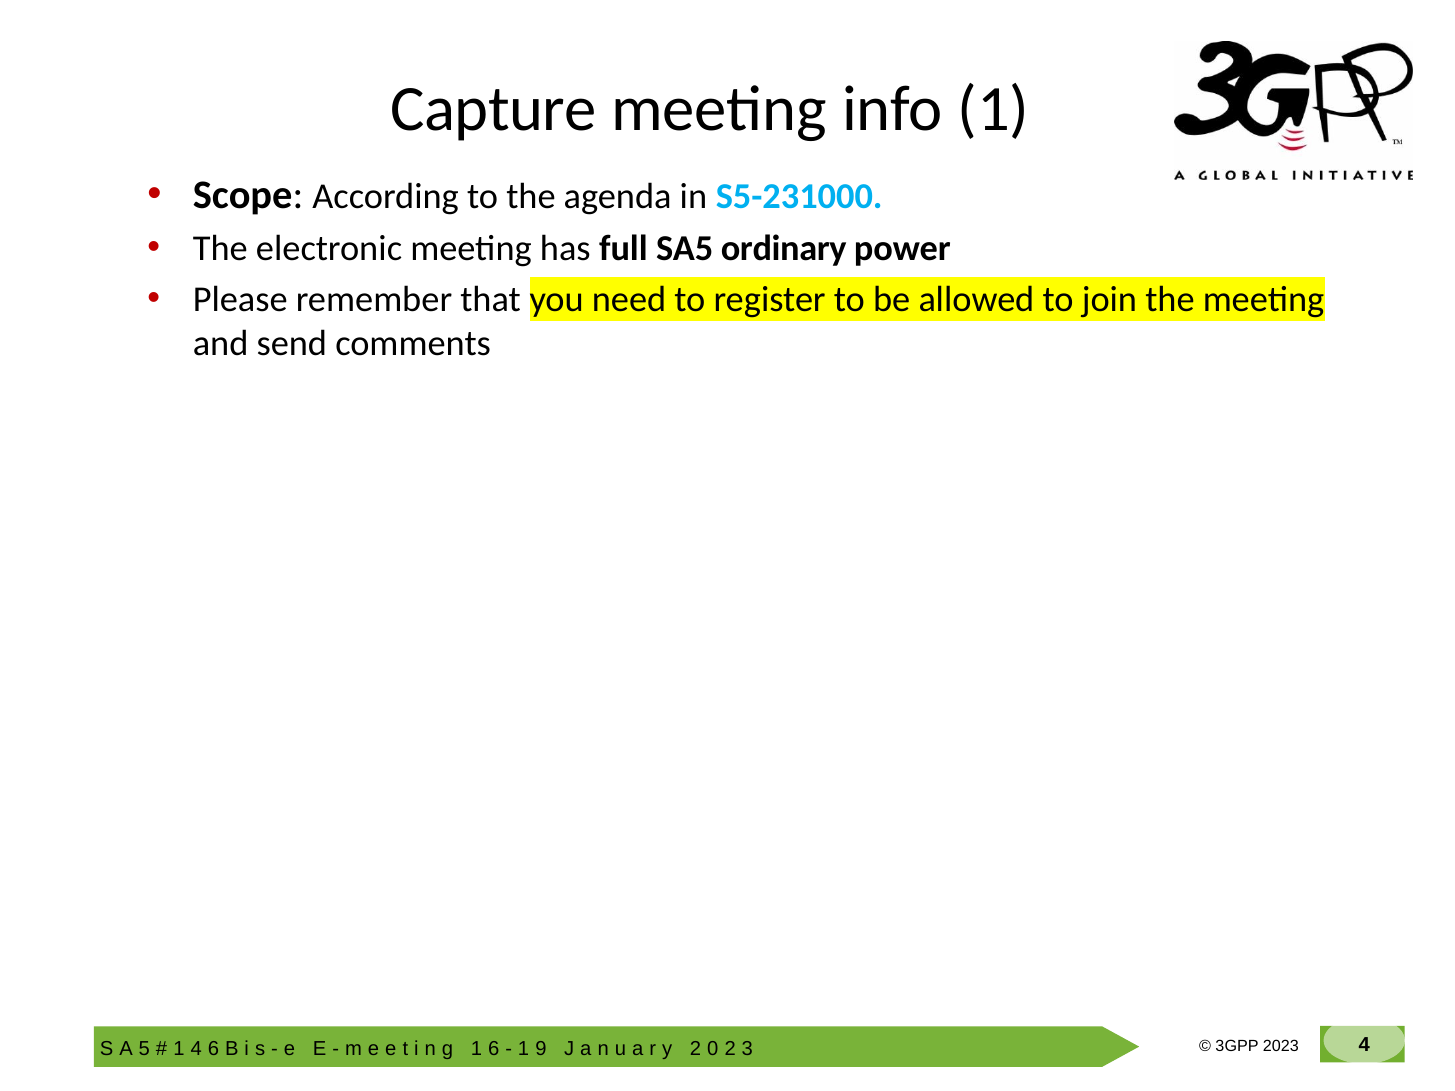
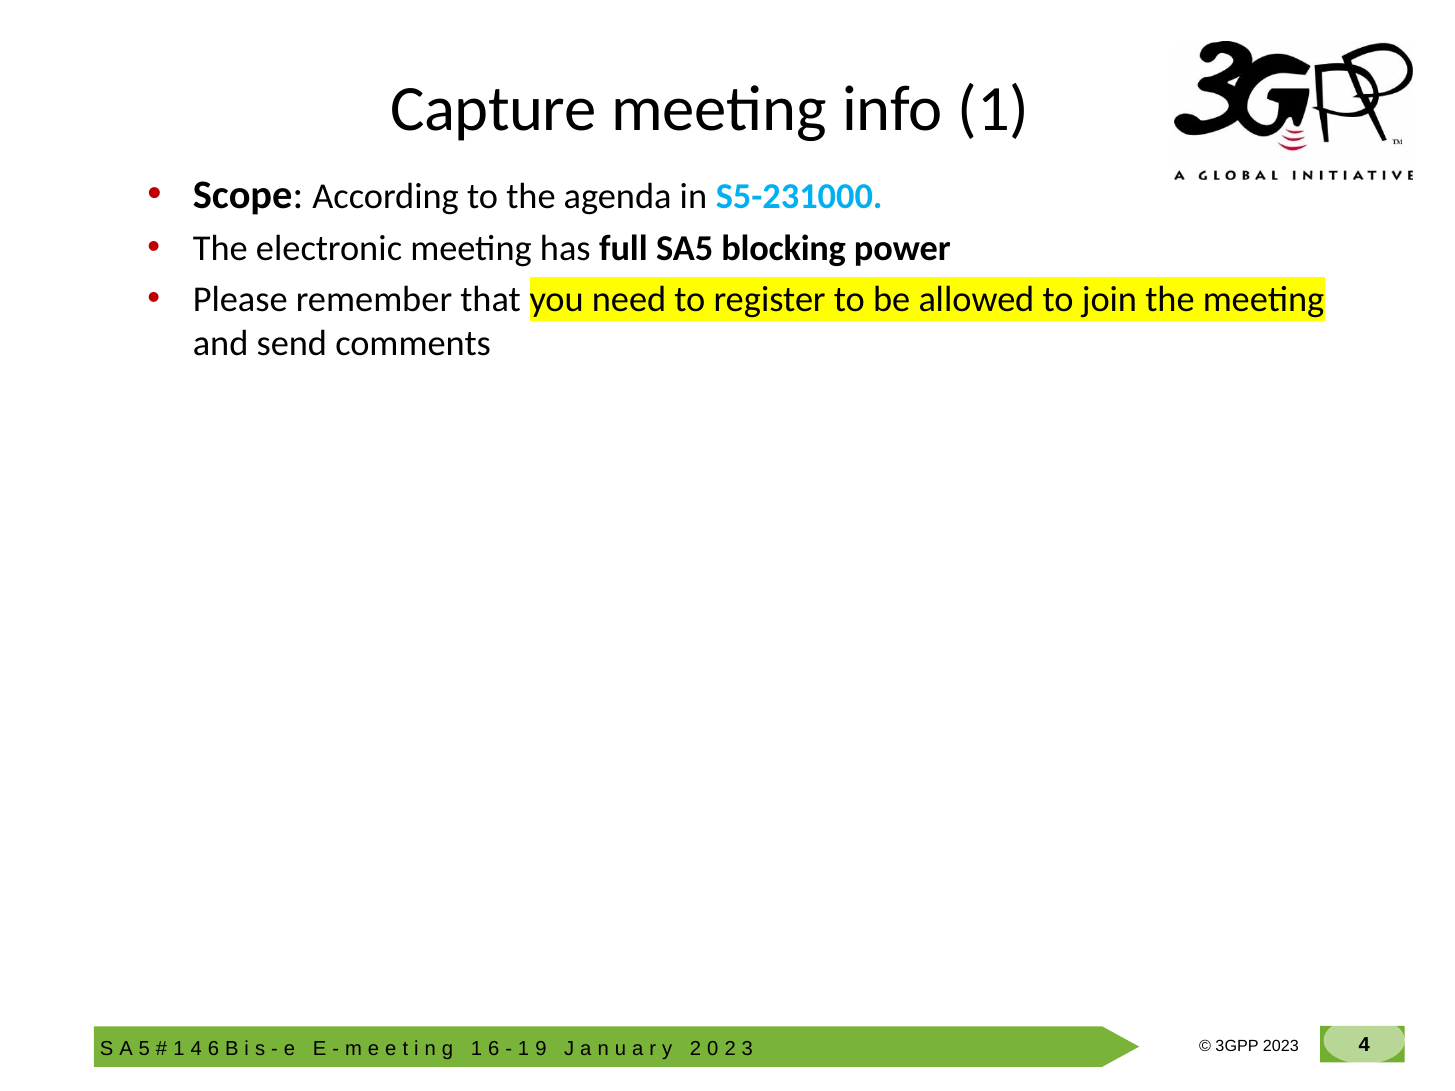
ordinary: ordinary -> blocking
